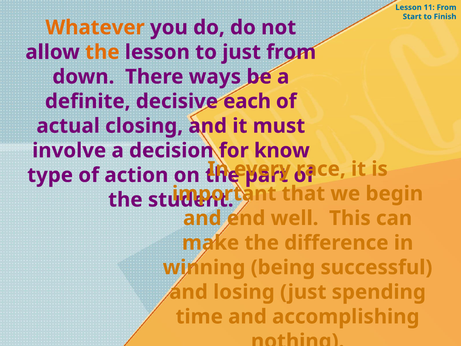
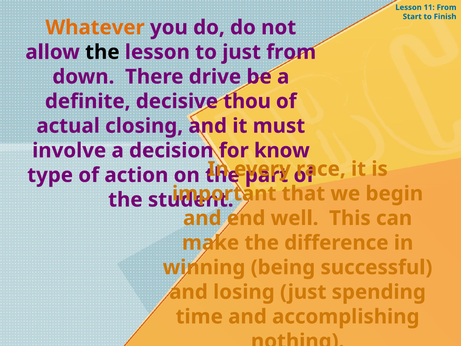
the at (102, 52) colour: orange -> black
ways: ways -> drive
each: each -> thou
